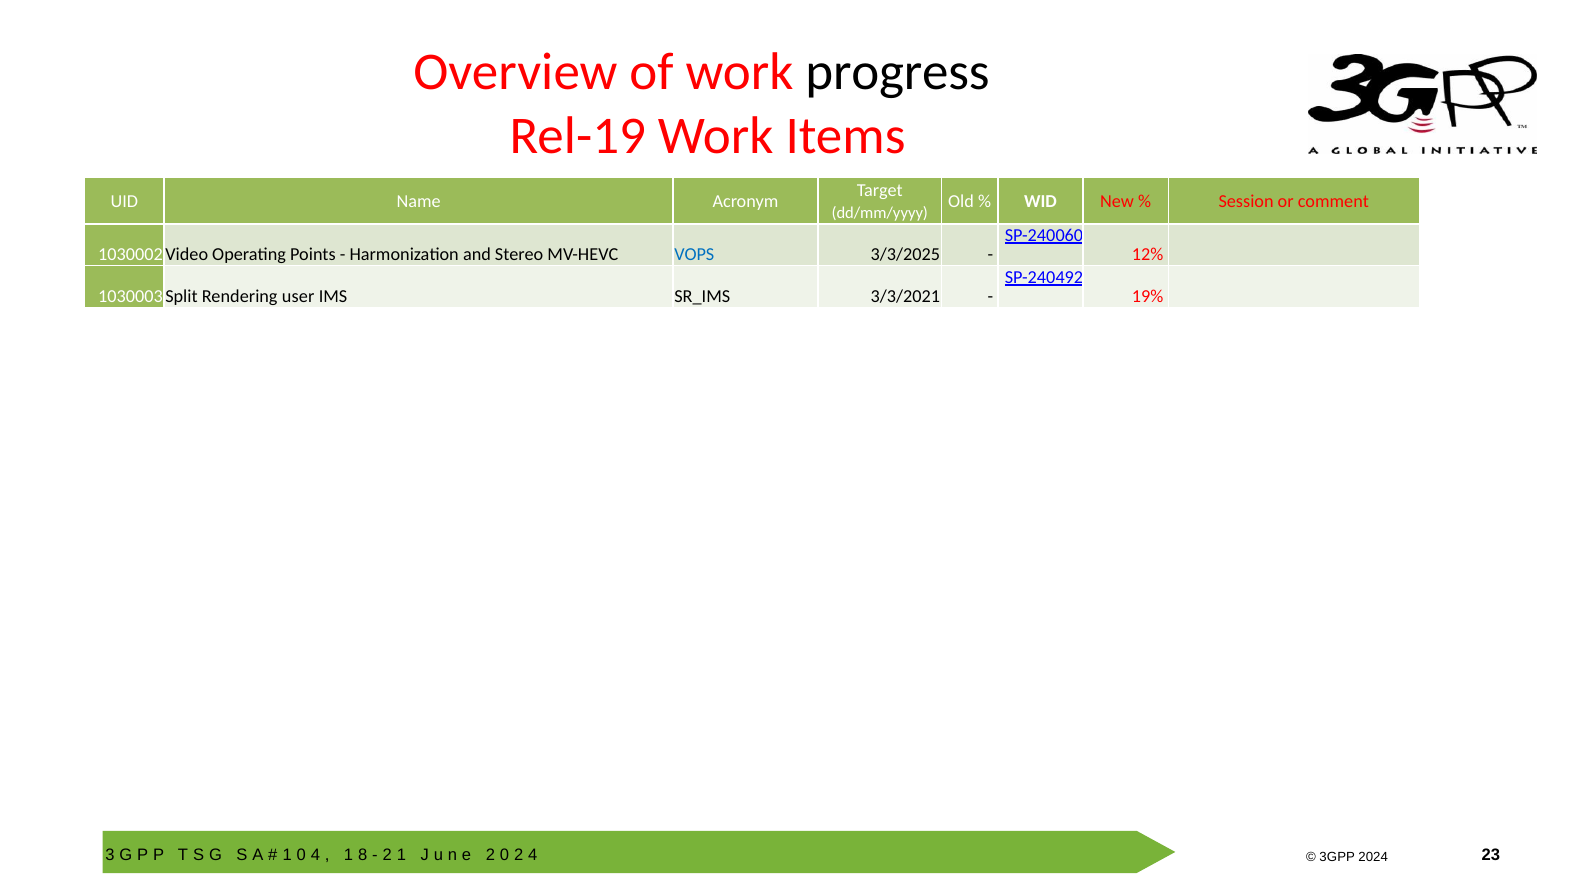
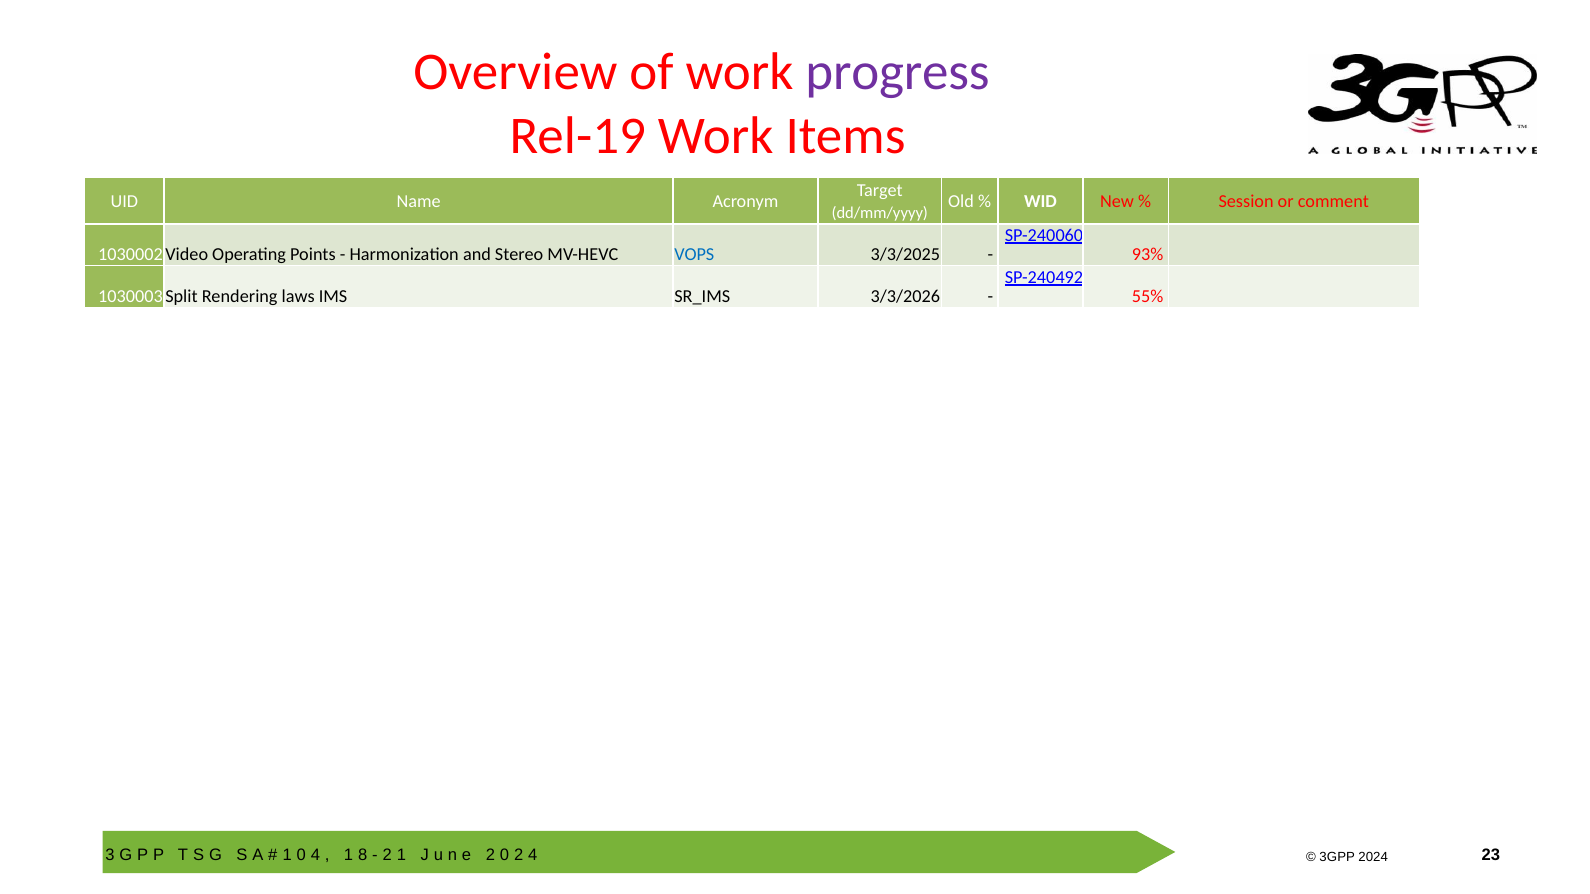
progress colour: black -> purple
12%: 12% -> 93%
user: user -> laws
3/3/2021: 3/3/2021 -> 3/3/2026
19%: 19% -> 55%
